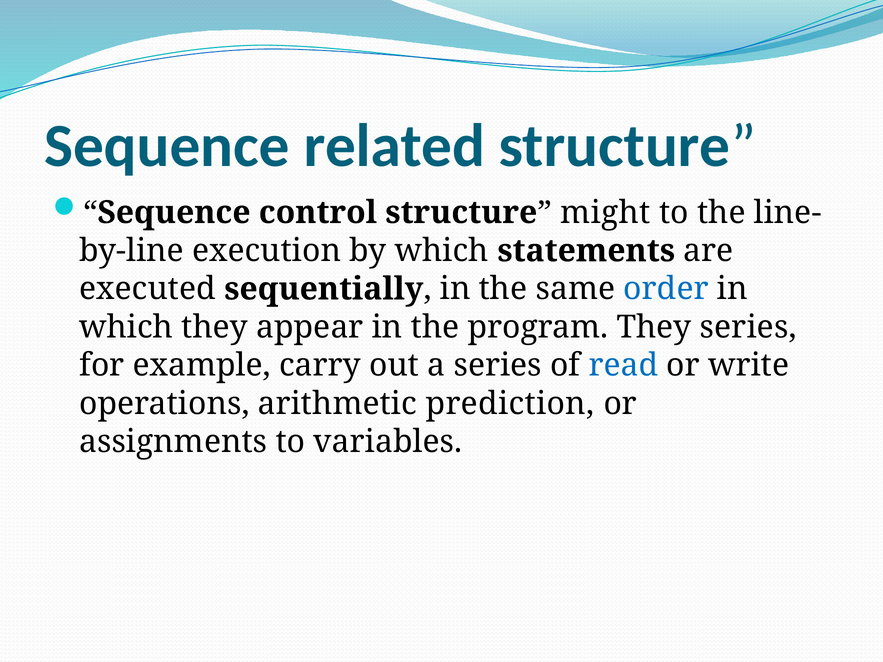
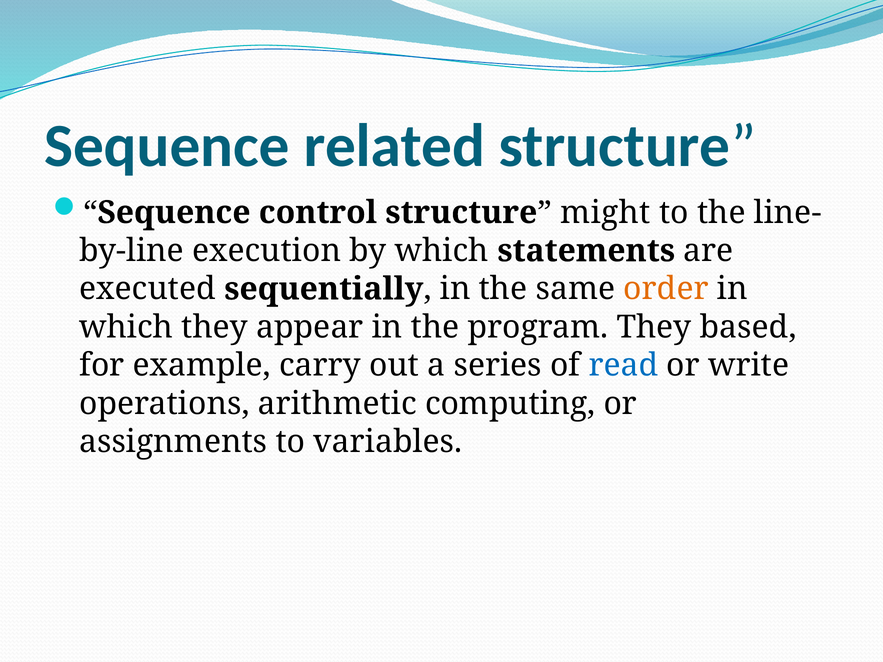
order colour: blue -> orange
They series: series -> based
prediction: prediction -> computing
